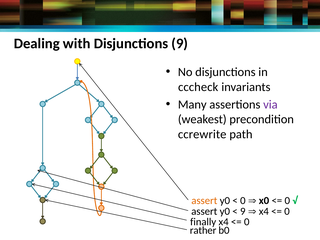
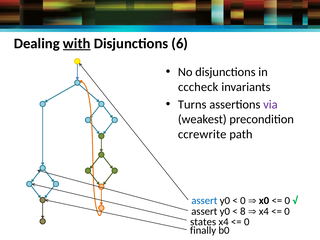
with underline: none -> present
Disjunctions 9: 9 -> 6
Many: Many -> Turns
assert at (204, 201) colour: orange -> blue
9 at (243, 211): 9 -> 8
finally: finally -> states
rather: rather -> finally
